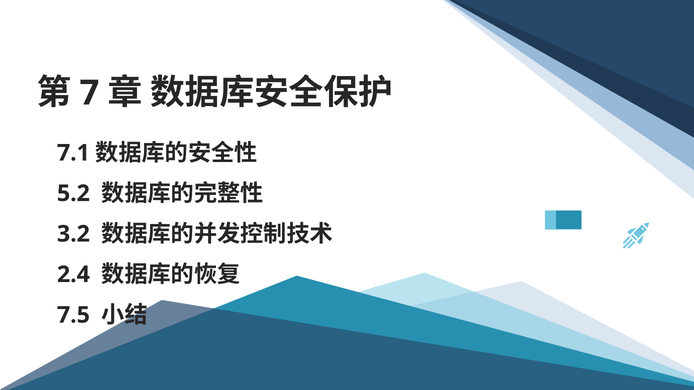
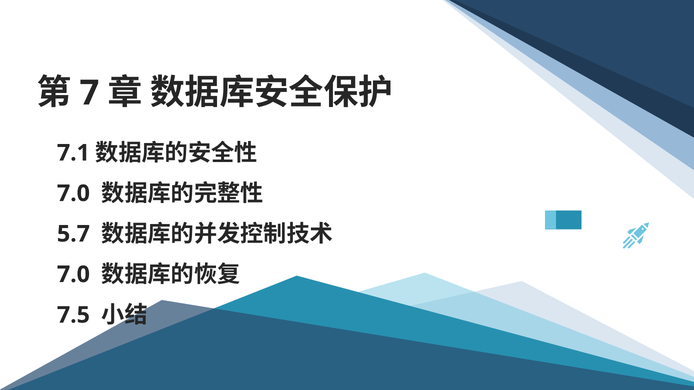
5.2 at (73, 194): 5.2 -> 7.0
3.2: 3.2 -> 5.7
2.4 at (73, 275): 2.4 -> 7.0
